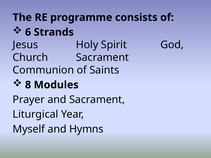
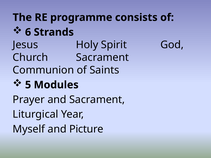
8: 8 -> 5
Hymns: Hymns -> Picture
